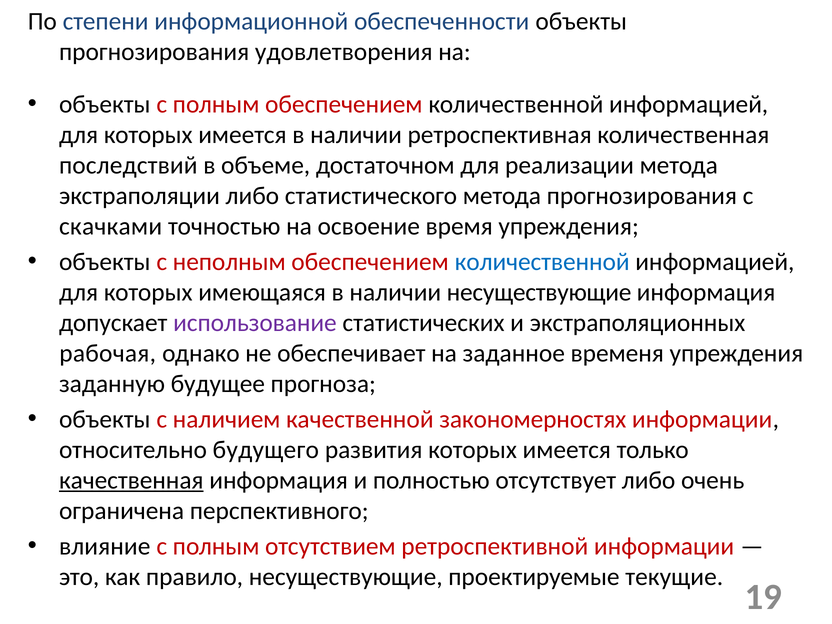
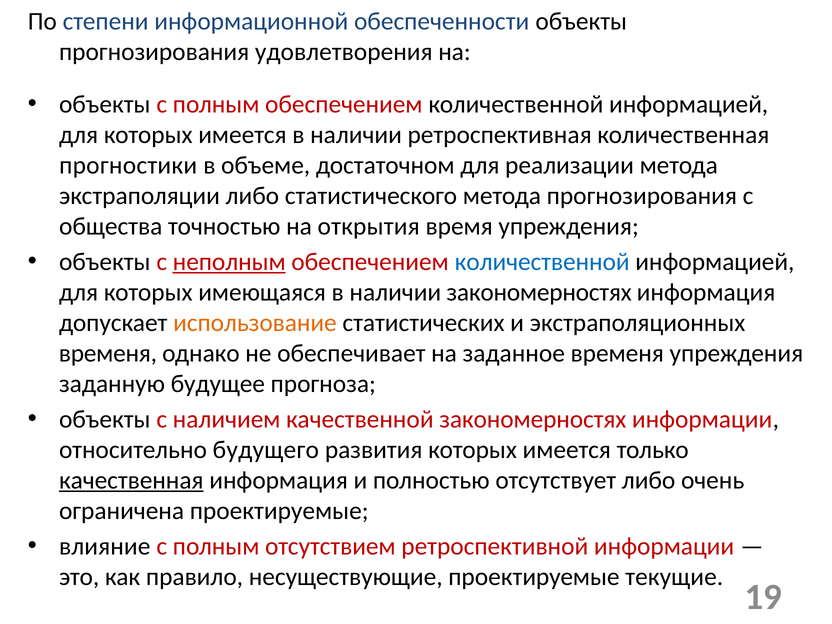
последствий: последствий -> прогностики
скачками: скачками -> общества
освоение: освоение -> открытия
неполным underline: none -> present
наличии несуществующие: несуществующие -> закономерностях
использование colour: purple -> orange
рабочая at (108, 353): рабочая -> временя
ограничена перспективного: перспективного -> проектируемые
